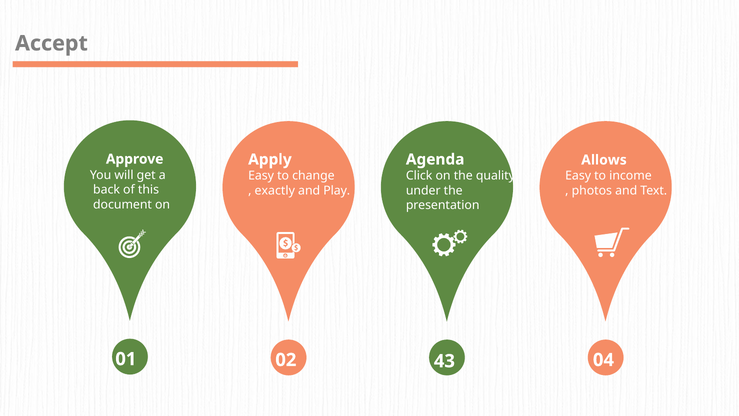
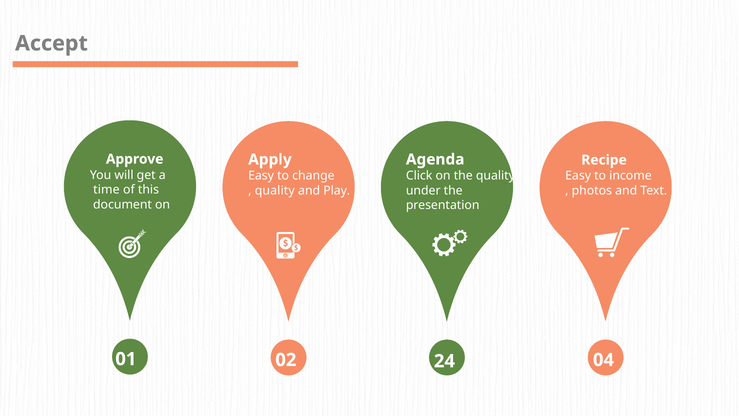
Allows: Allows -> Recipe
back: back -> time
exactly at (275, 191): exactly -> quality
43: 43 -> 24
